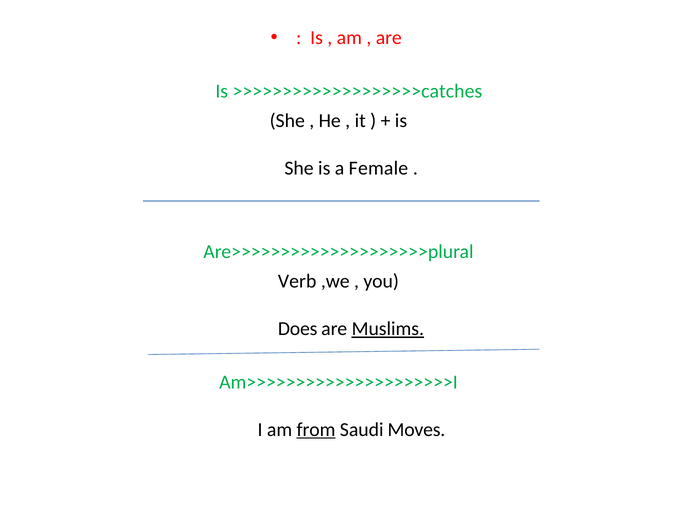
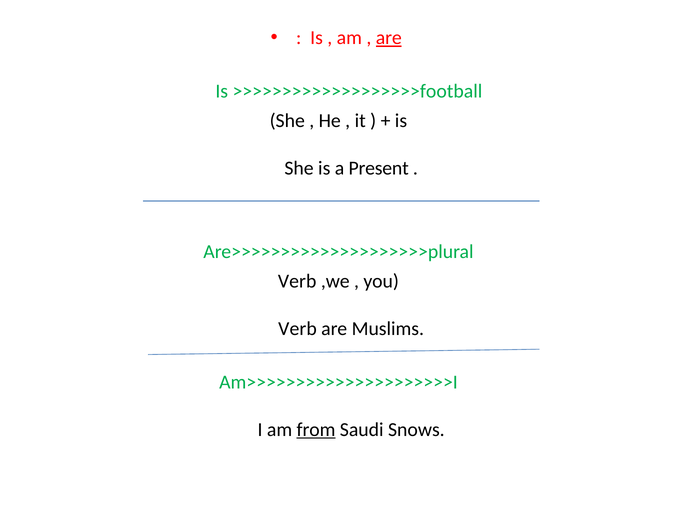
are at (389, 38) underline: none -> present
>>>>>>>>>>>>>>>>>>>catches: >>>>>>>>>>>>>>>>>>>catches -> >>>>>>>>>>>>>>>>>>>football
Female: Female -> Present
Does at (298, 329): Does -> Verb
Muslims underline: present -> none
Moves: Moves -> Snows
